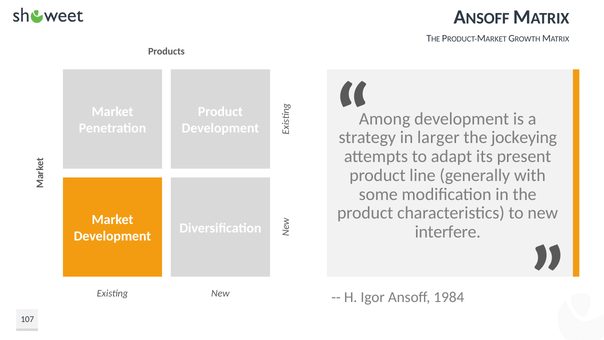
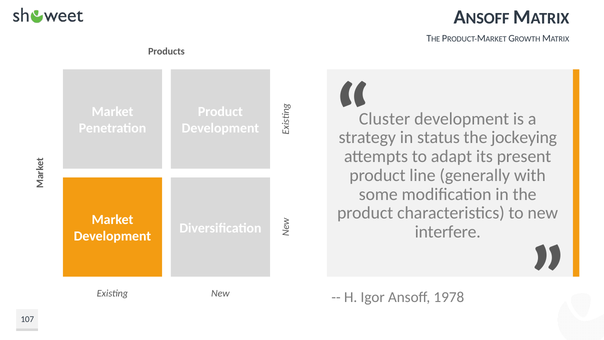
Among: Among -> Cluster
larger: larger -> status
1984: 1984 -> 1978
